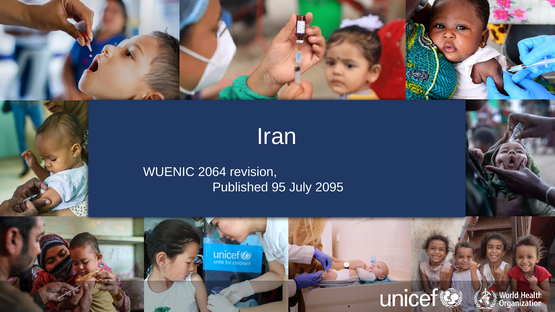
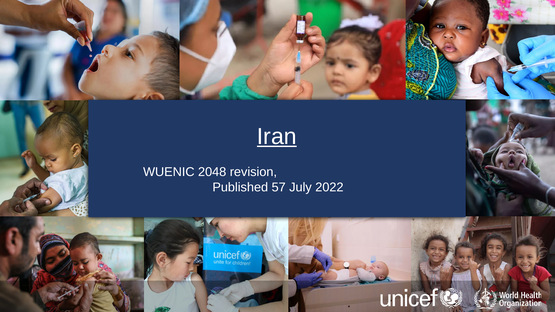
Iran underline: none -> present
2064: 2064 -> 2048
95: 95 -> 57
2095: 2095 -> 2022
